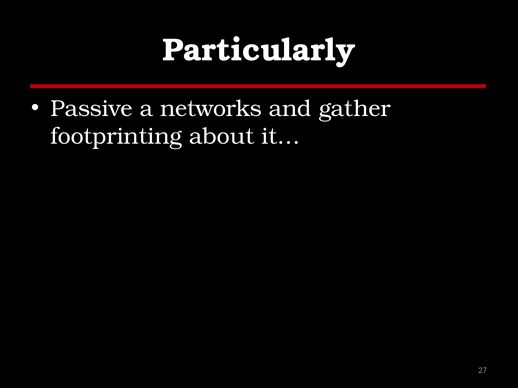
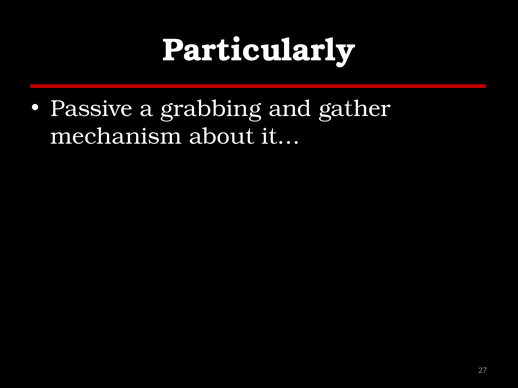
networks: networks -> grabbing
footprinting: footprinting -> mechanism
